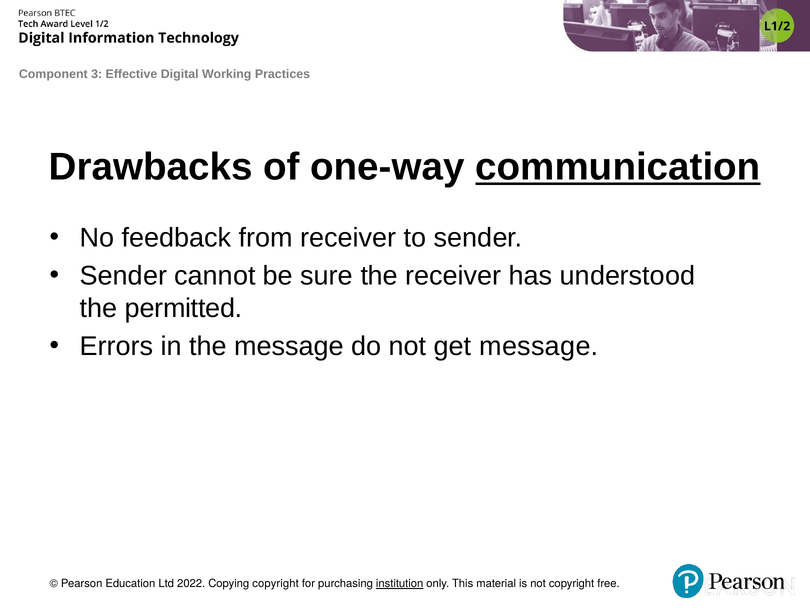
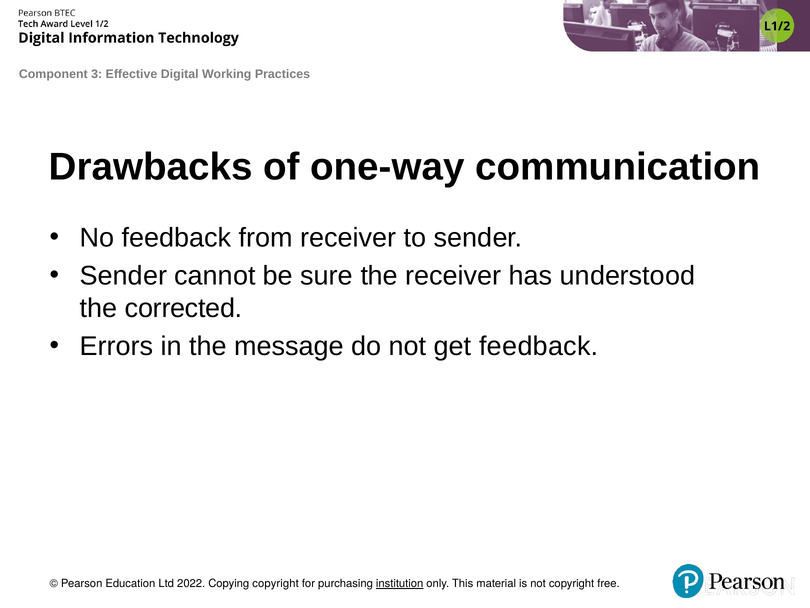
communication underline: present -> none
permitted: permitted -> corrected
get message: message -> feedback
